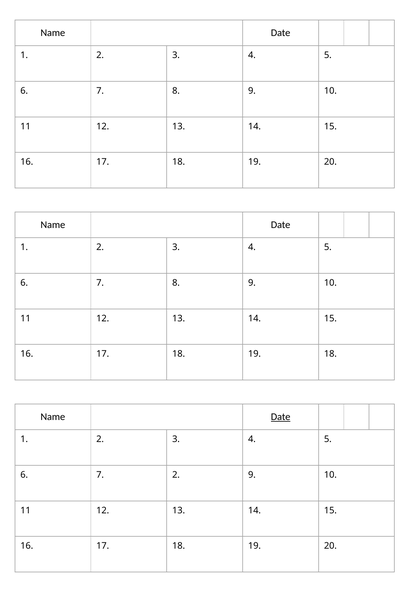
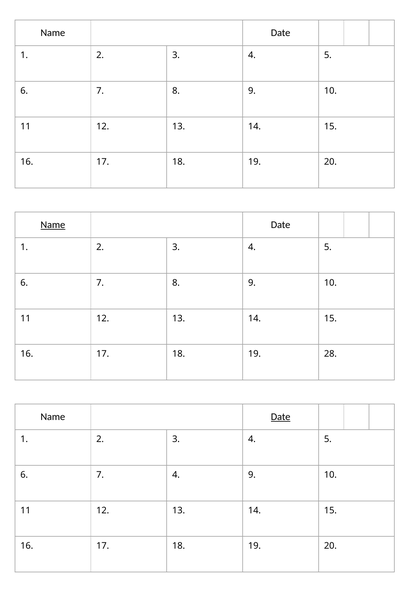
Name at (53, 225) underline: none -> present
19 18: 18 -> 28
7 2: 2 -> 4
